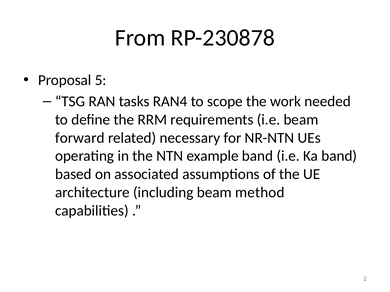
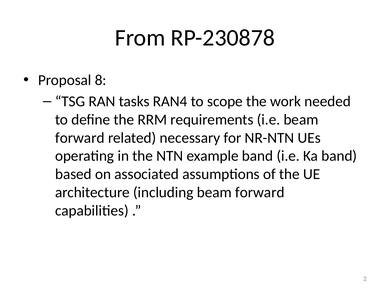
5: 5 -> 8
including beam method: method -> forward
